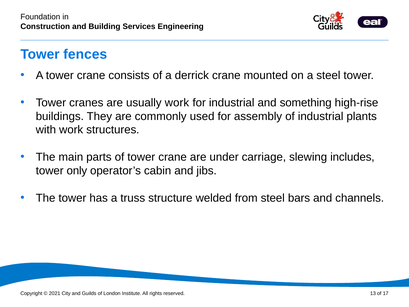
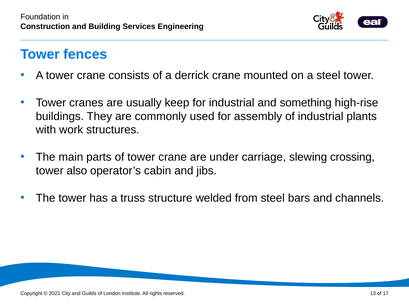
usually work: work -> keep
includes: includes -> crossing
only: only -> also
